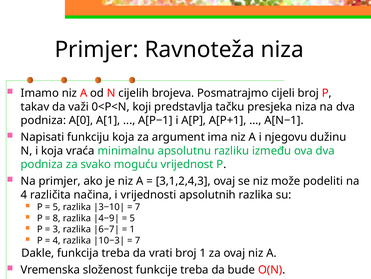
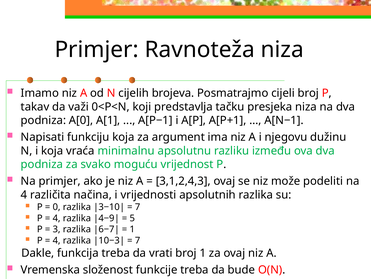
5 at (57, 207): 5 -> 0
8 at (57, 218): 8 -> 4
